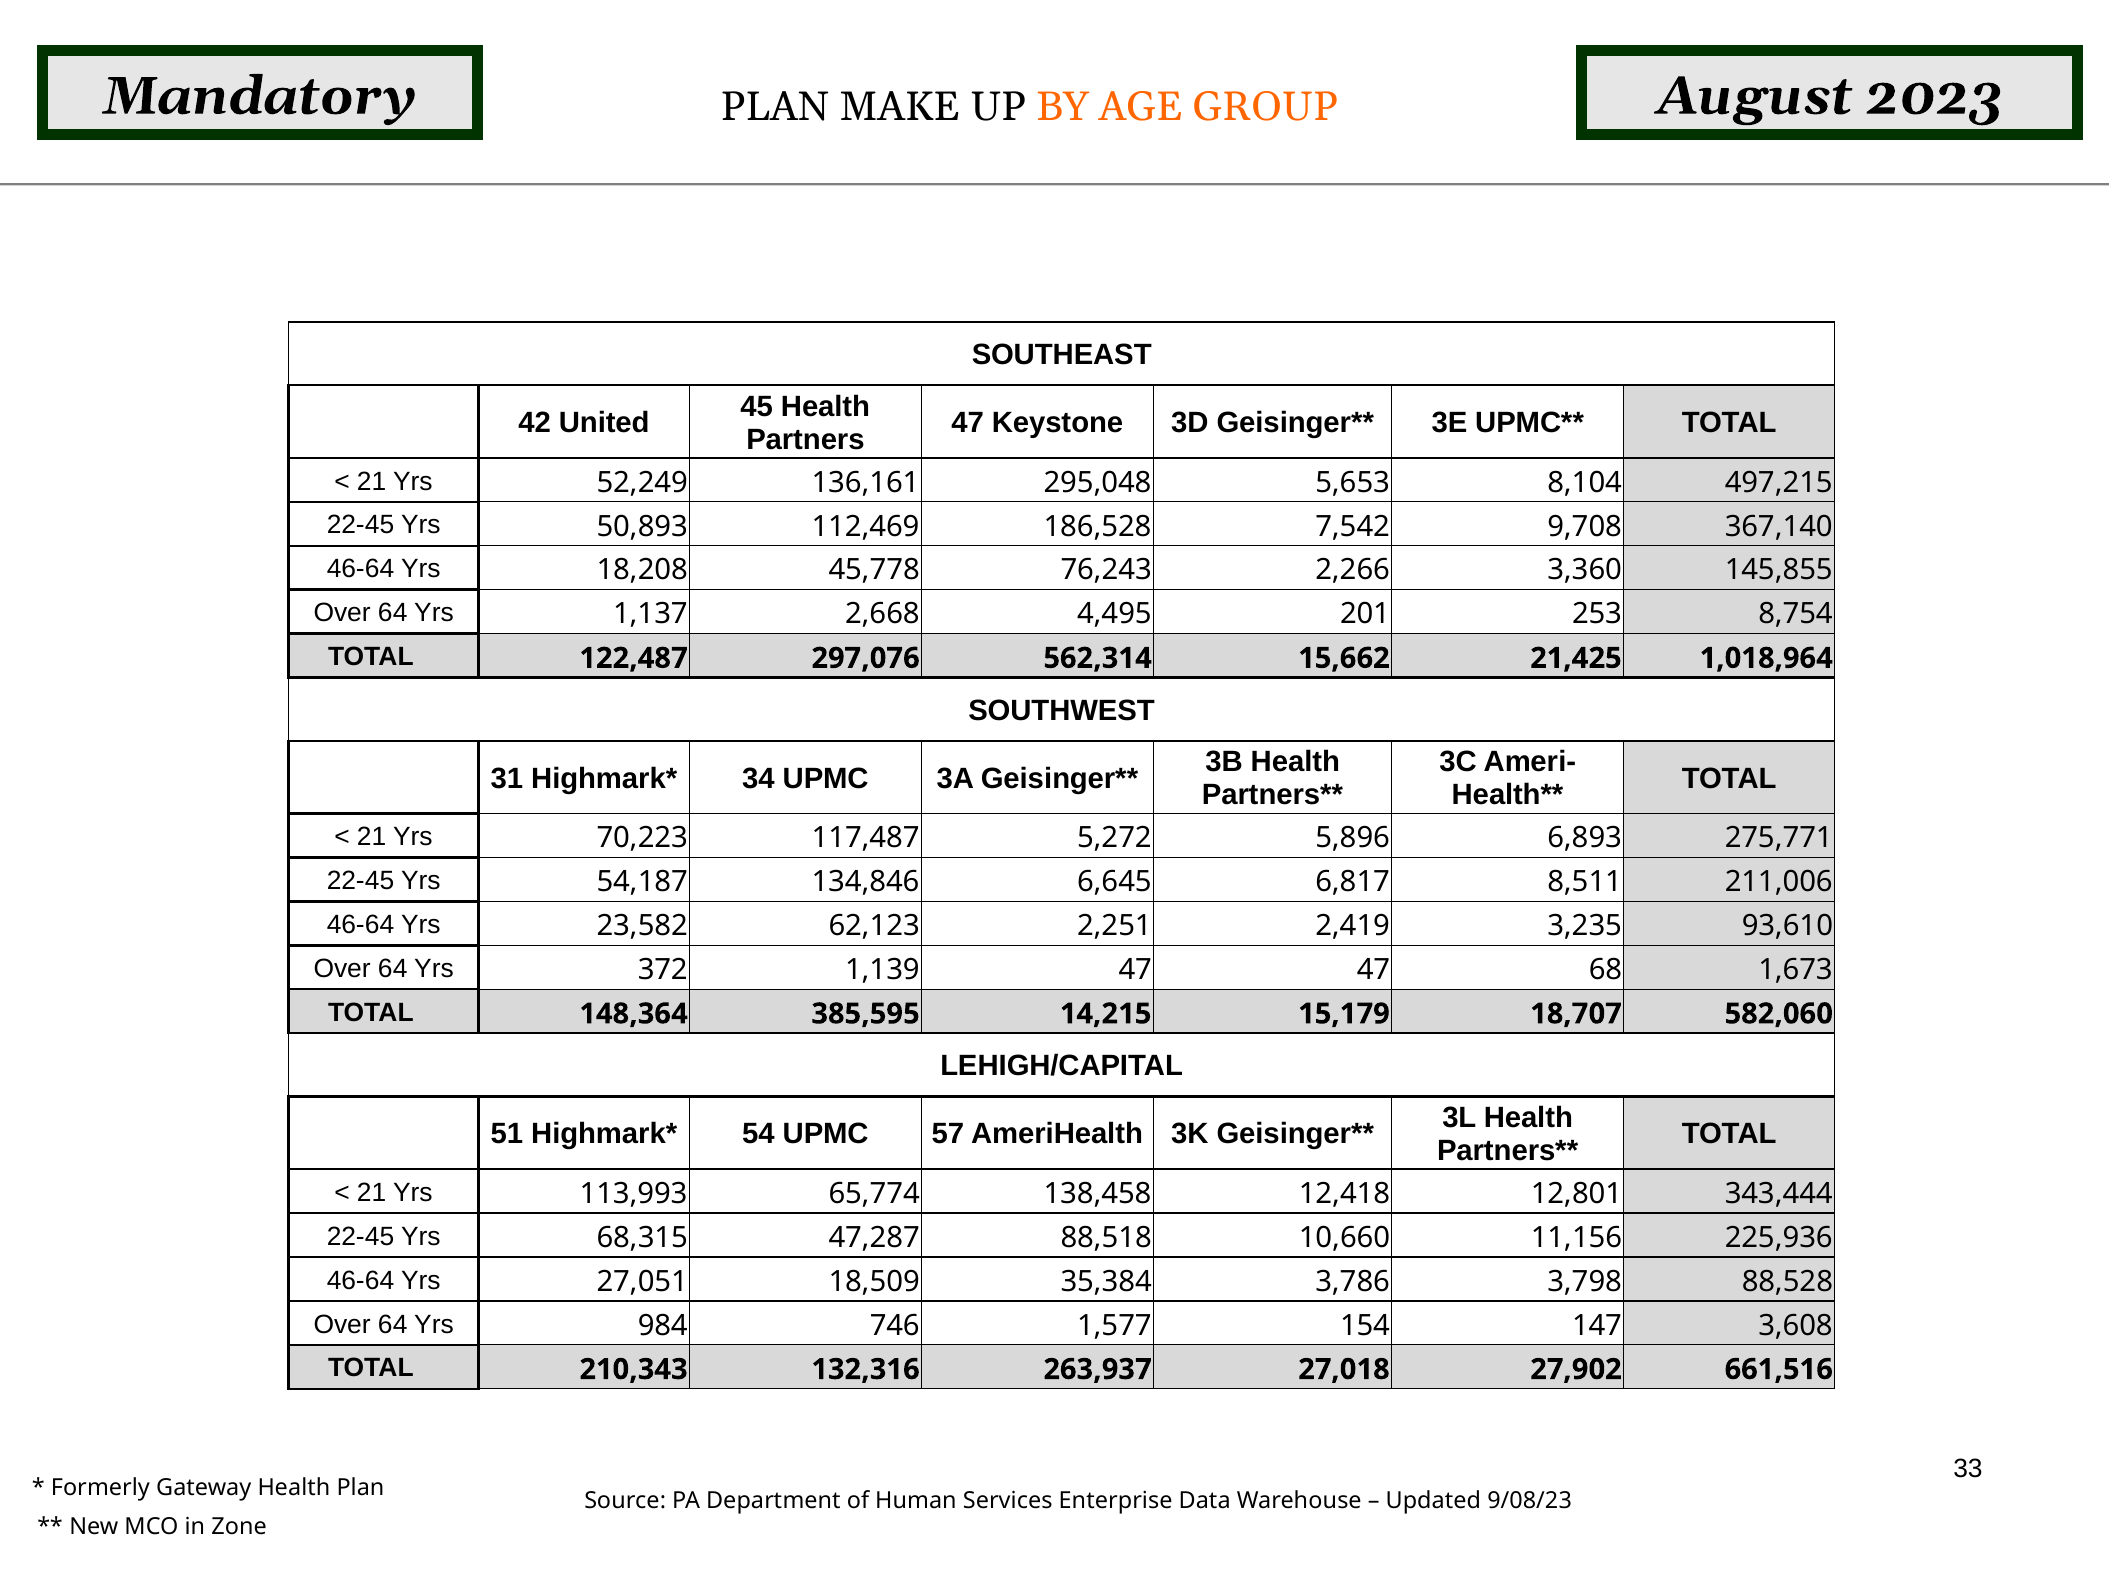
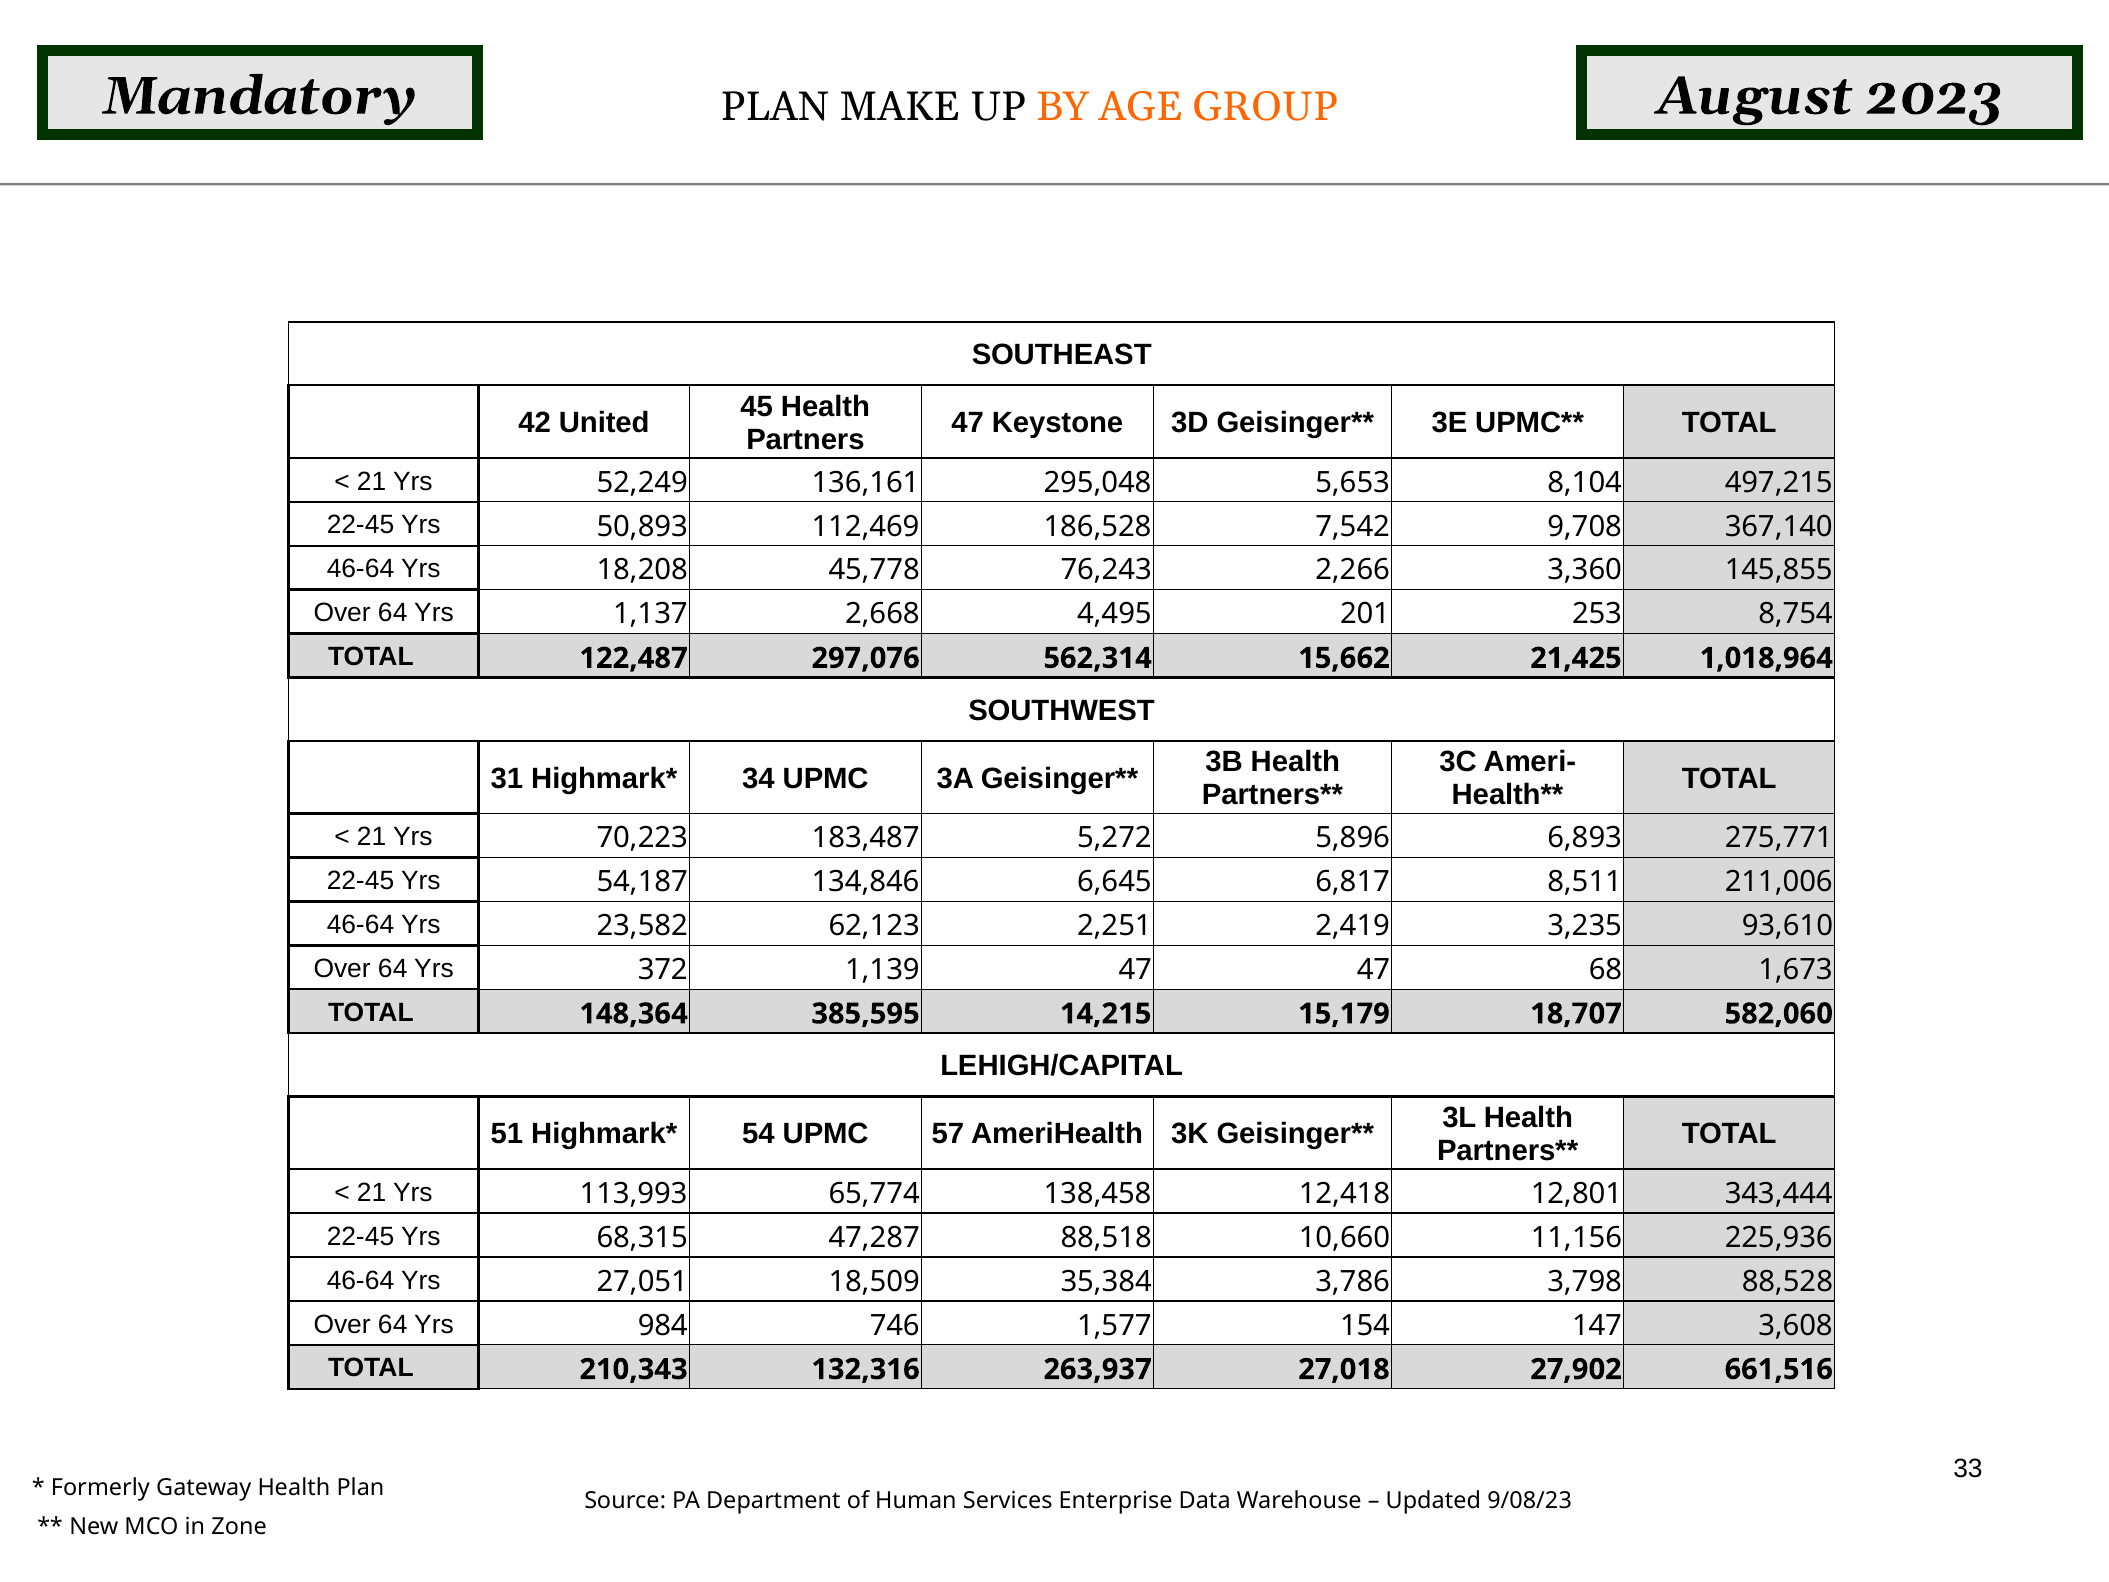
117,487: 117,487 -> 183,487
